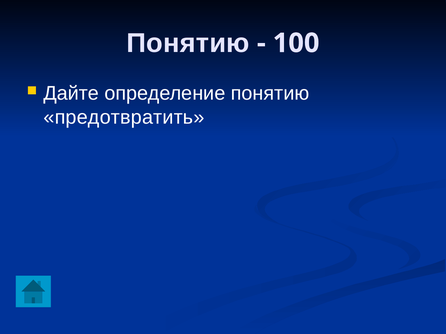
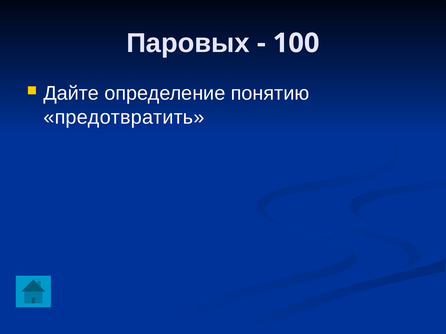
Понятию at (188, 43): Понятию -> Паровых
